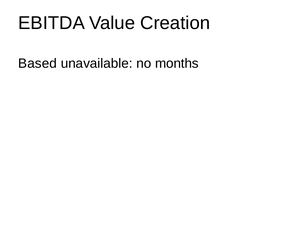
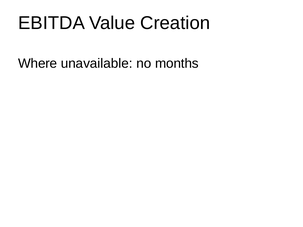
Based: Based -> Where
